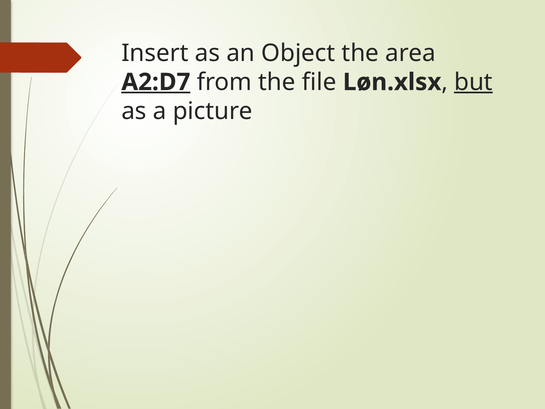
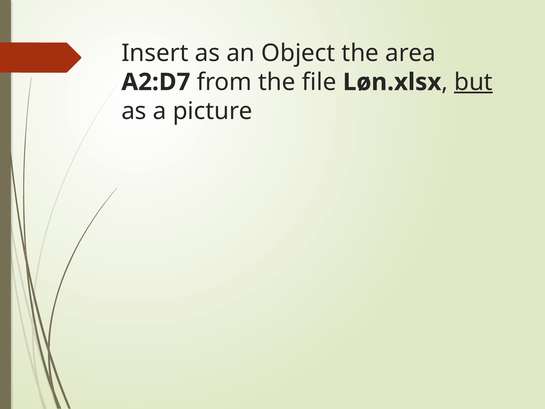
A2:D7 underline: present -> none
